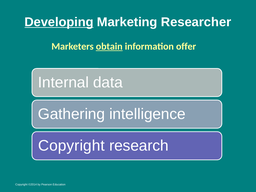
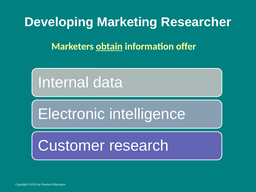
Developing underline: present -> none
Gathering: Gathering -> Electronic
Copyright at (71, 146): Copyright -> Customer
